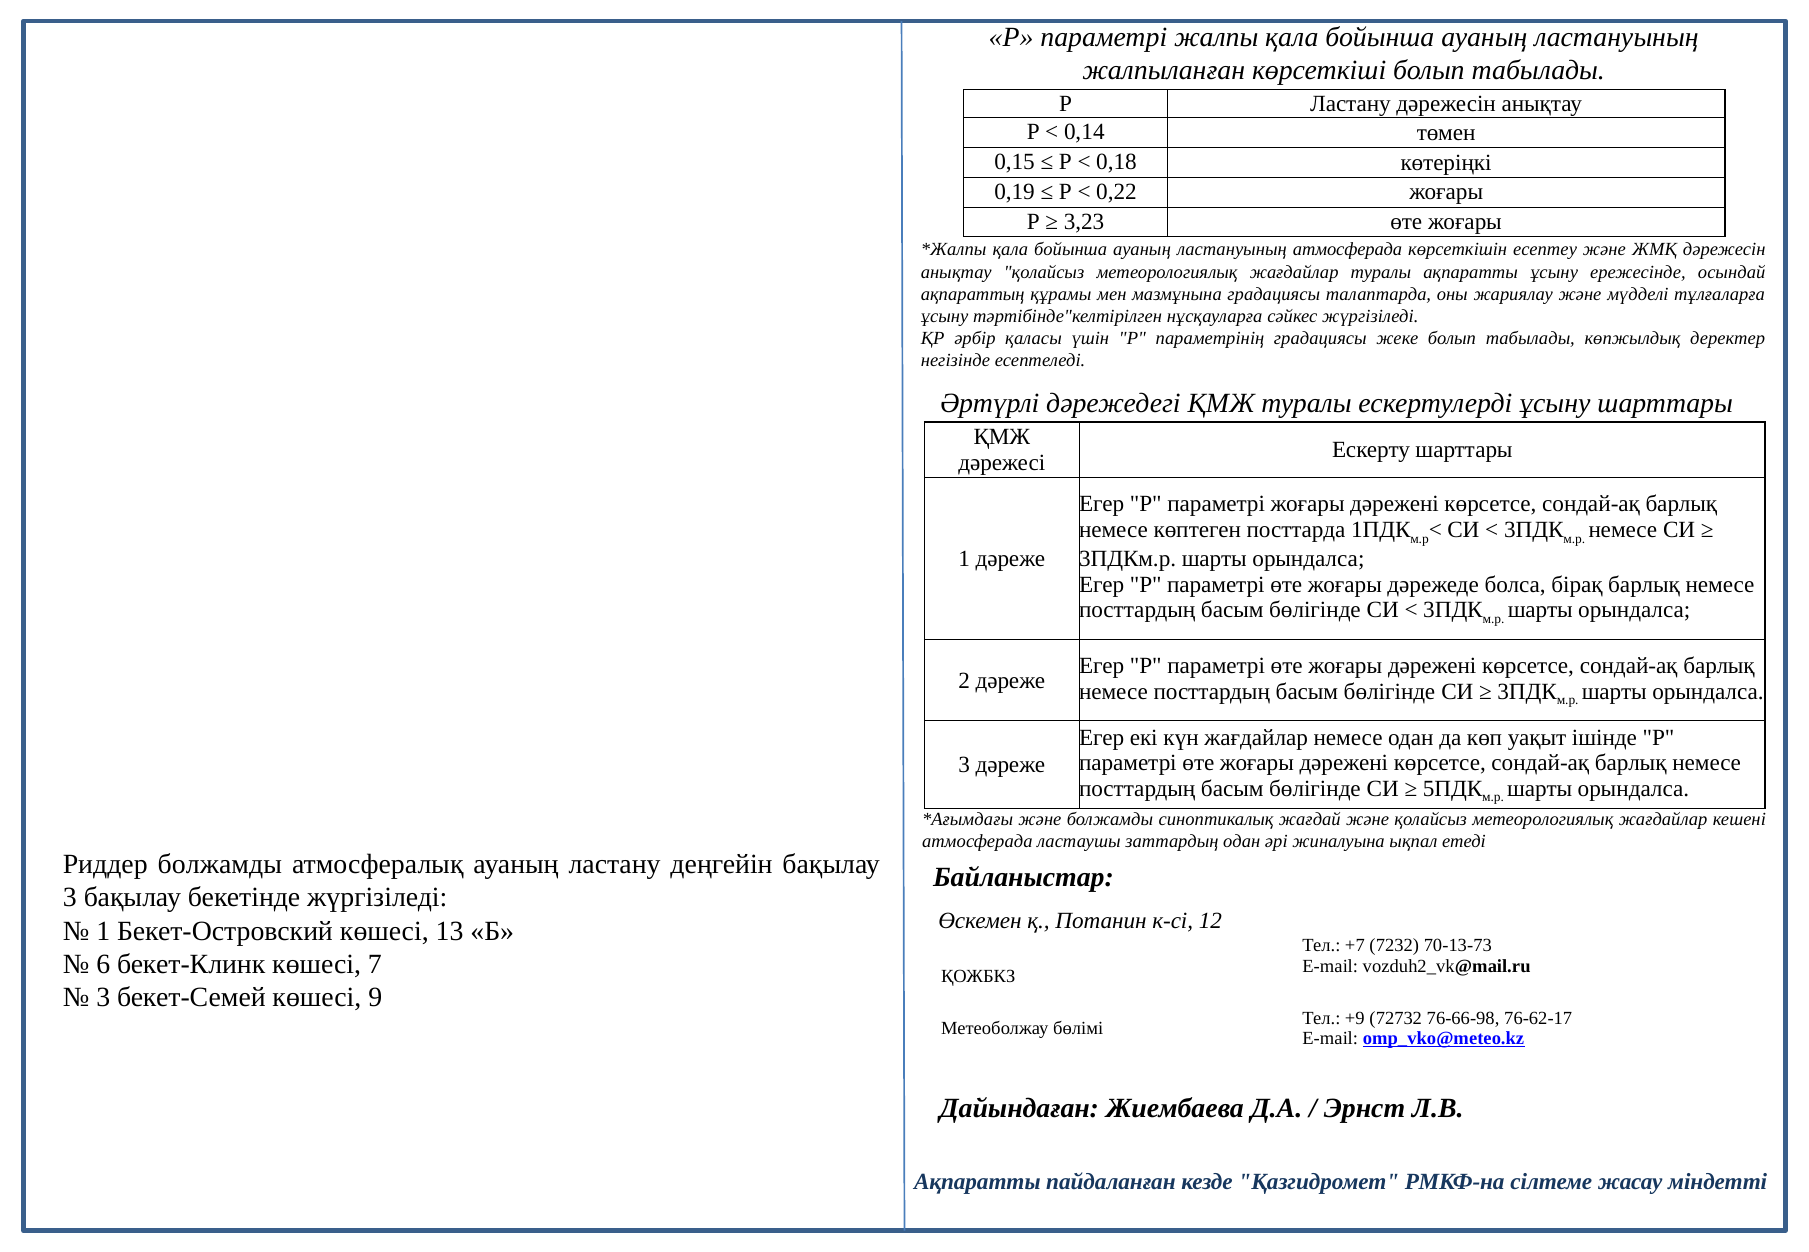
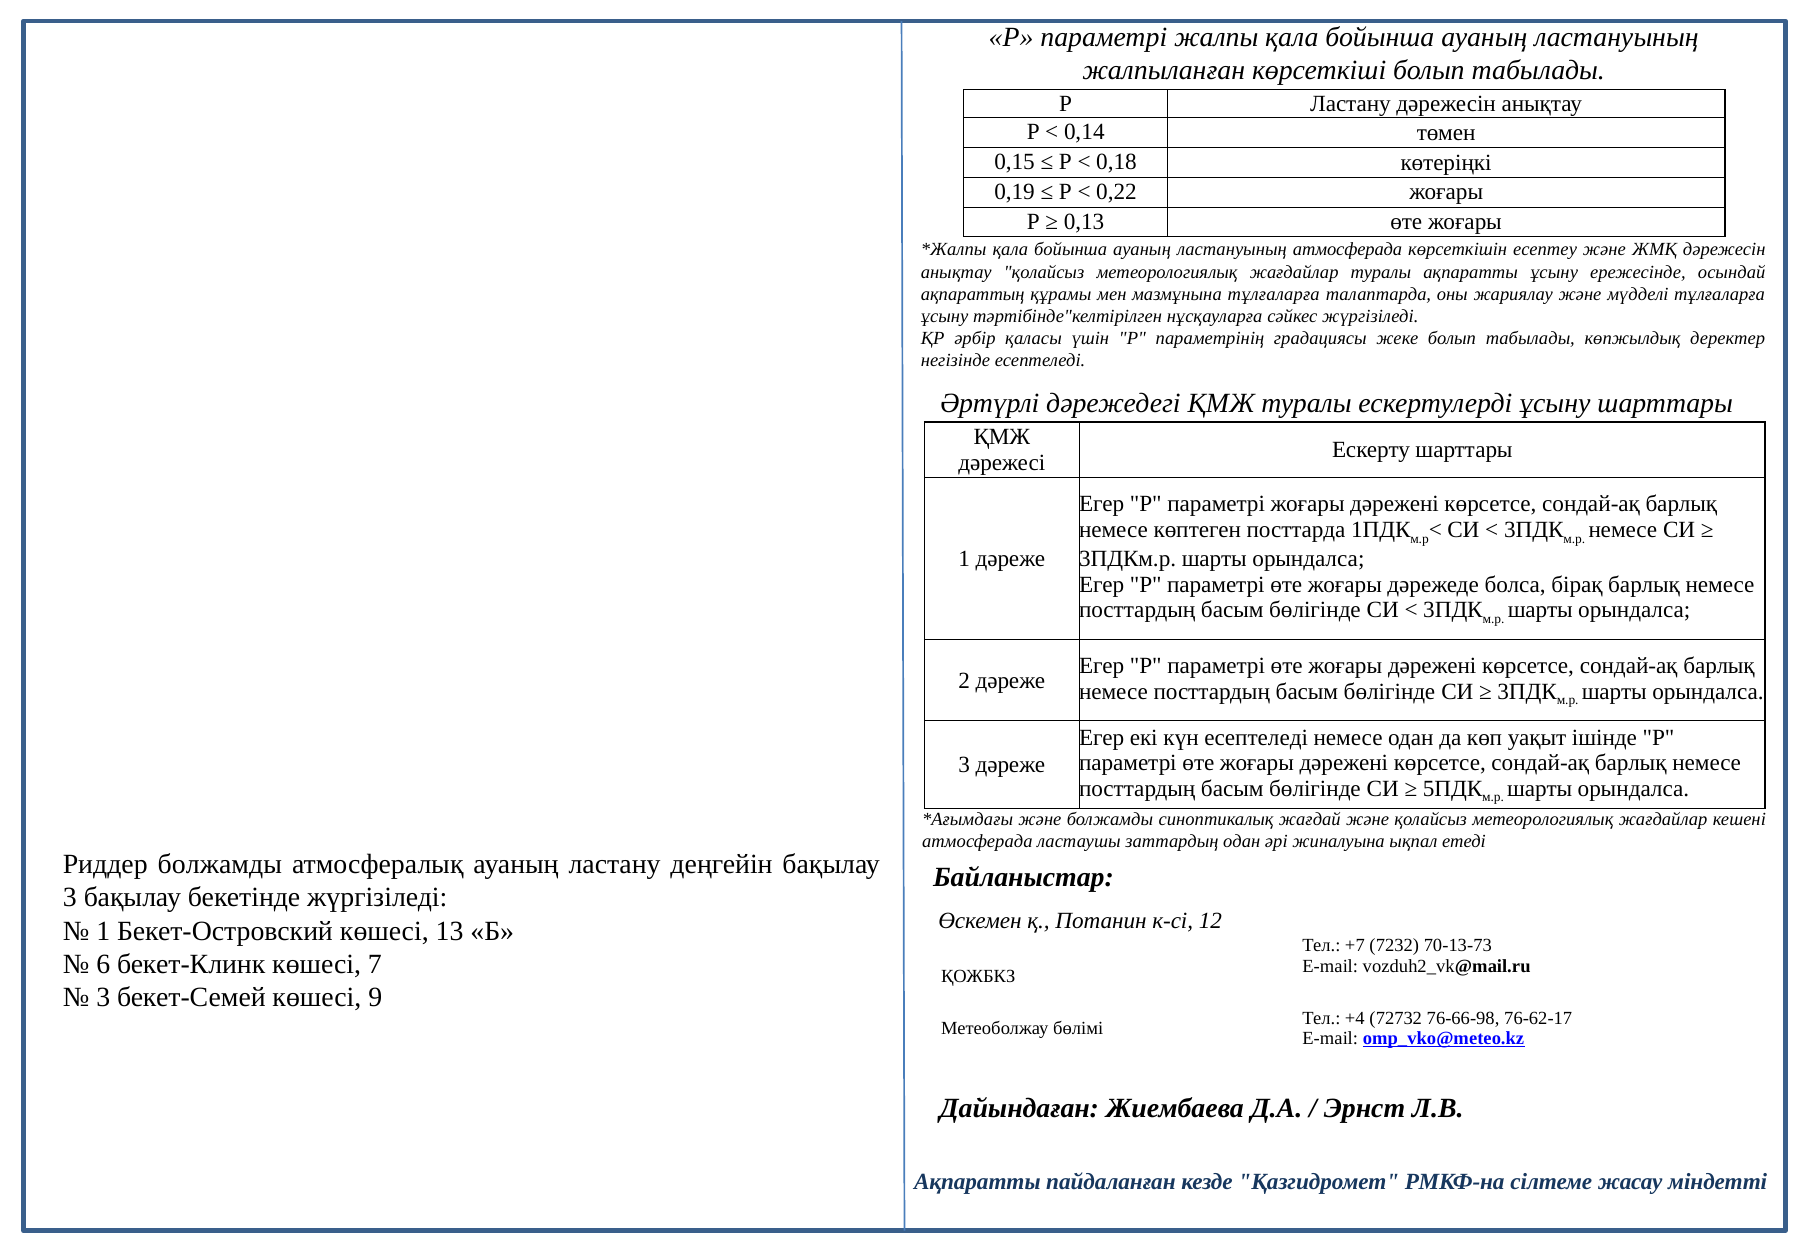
3,23: 3,23 -> 0,13
мазмұнына градациясы: градациясы -> тұлғаларға
күн жағдайлар: жағдайлар -> есептеледі
+9: +9 -> +4
